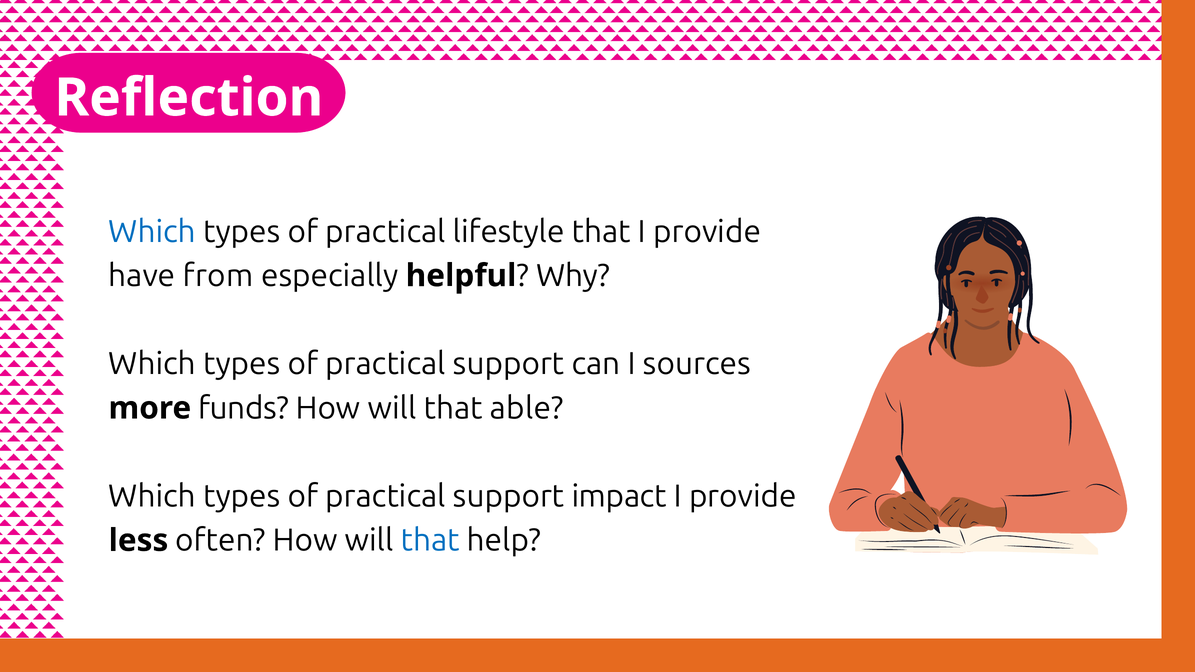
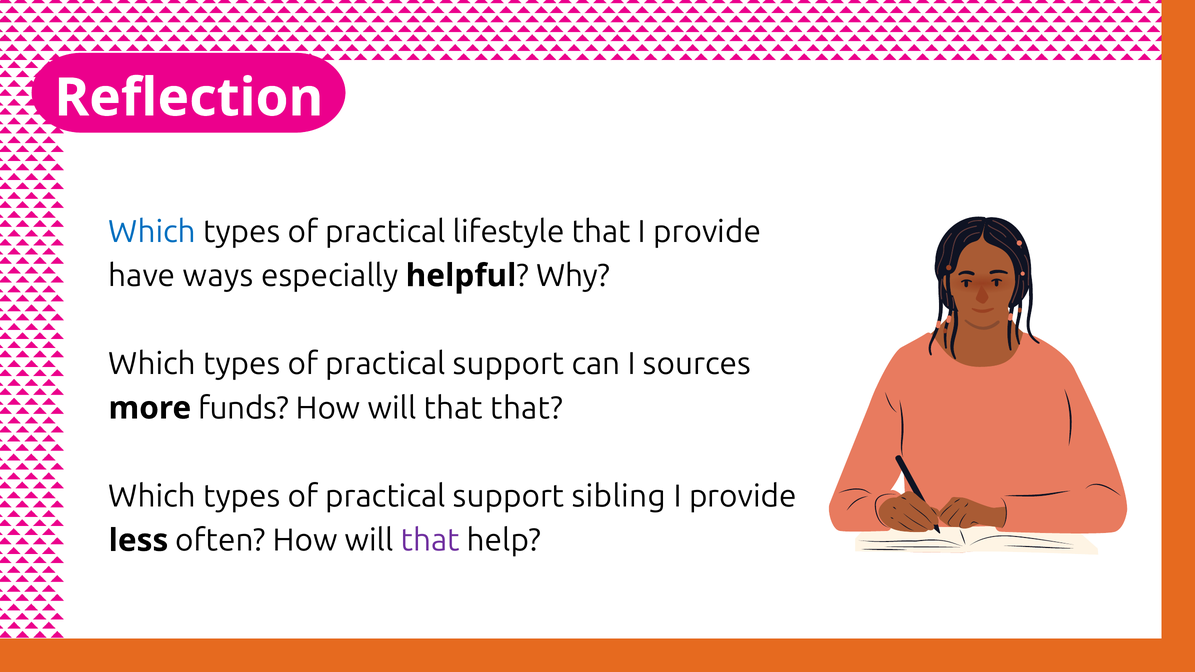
from: from -> ways
that able: able -> that
impact: impact -> sibling
that at (430, 541) colour: blue -> purple
